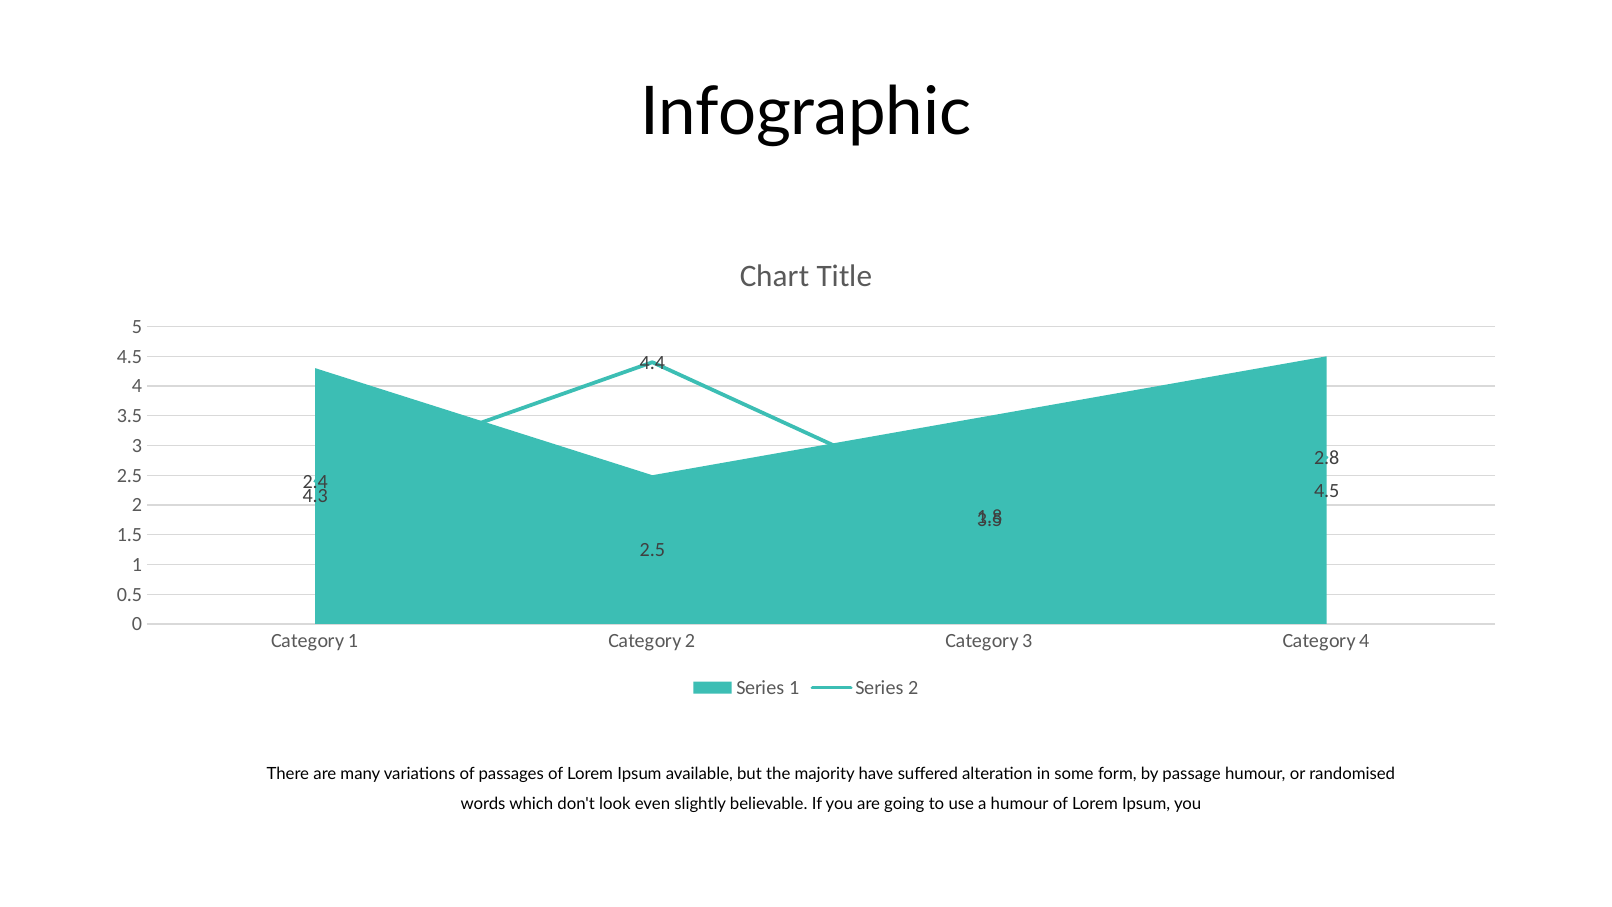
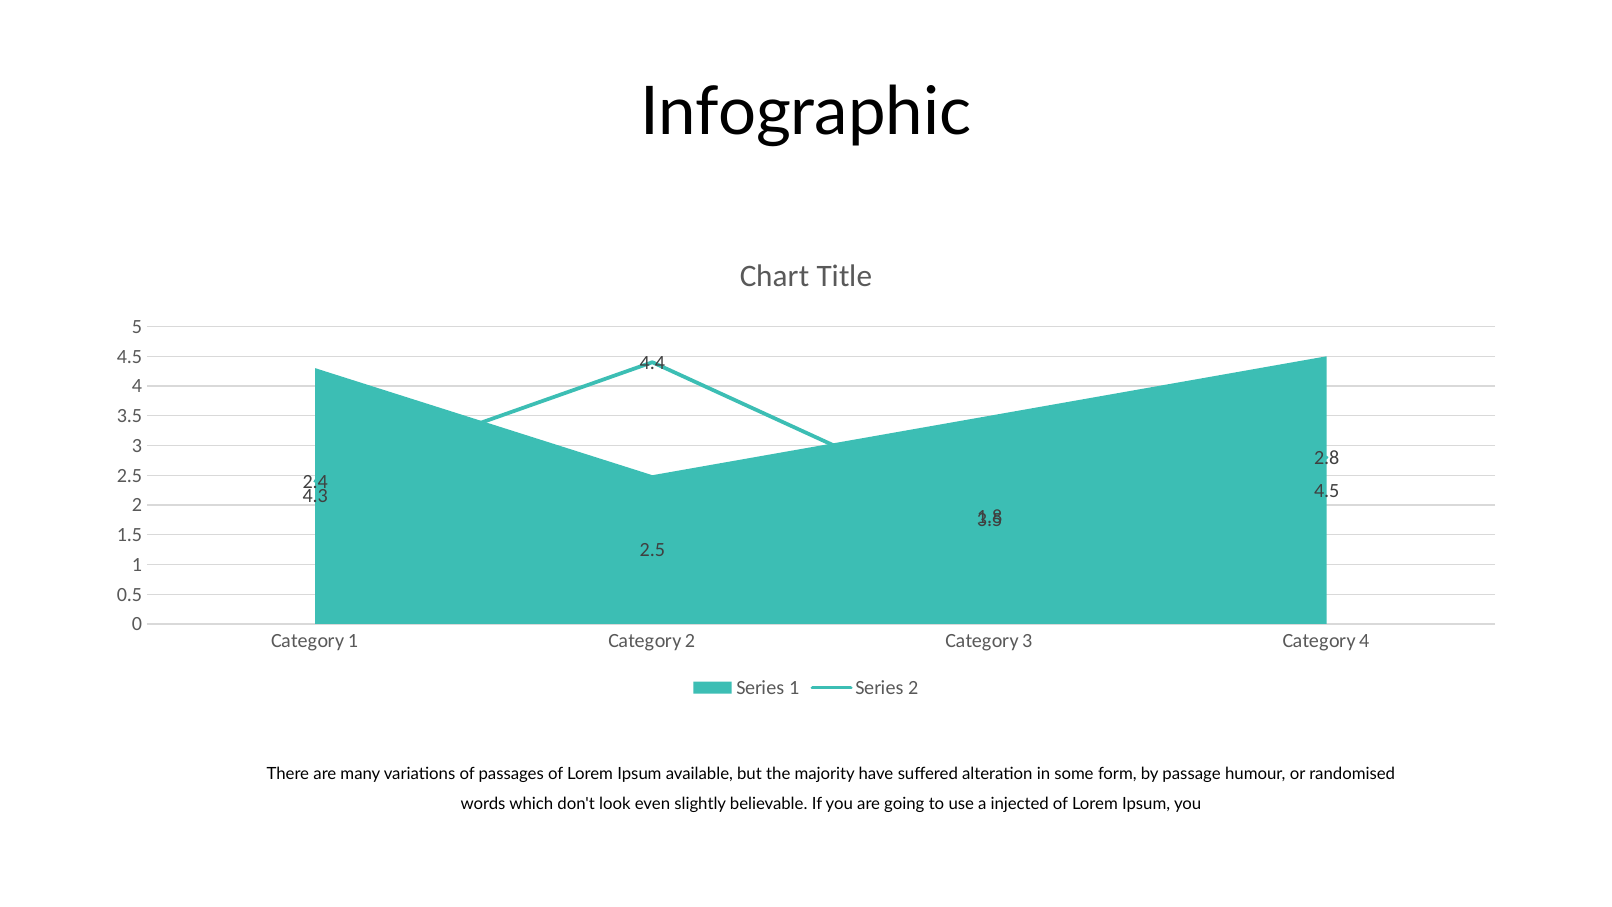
a humour: humour -> injected
